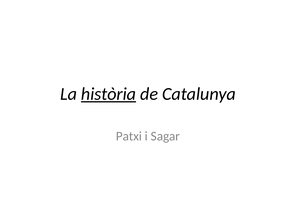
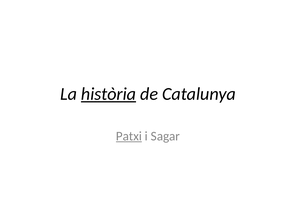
Patxi underline: none -> present
